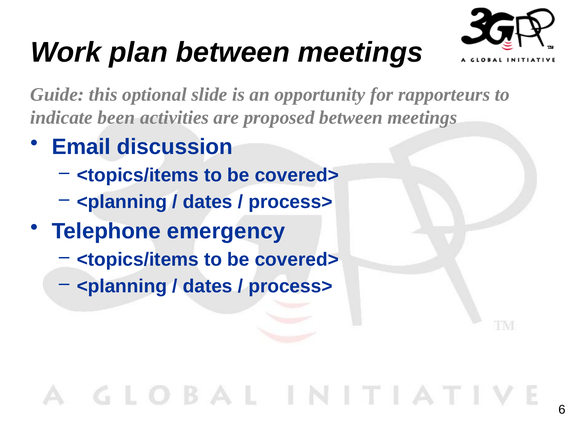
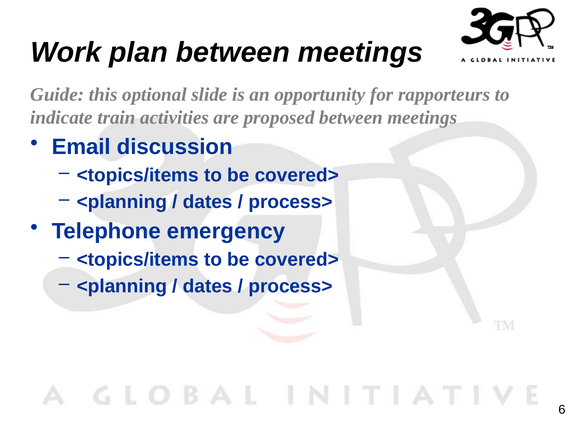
been: been -> train
